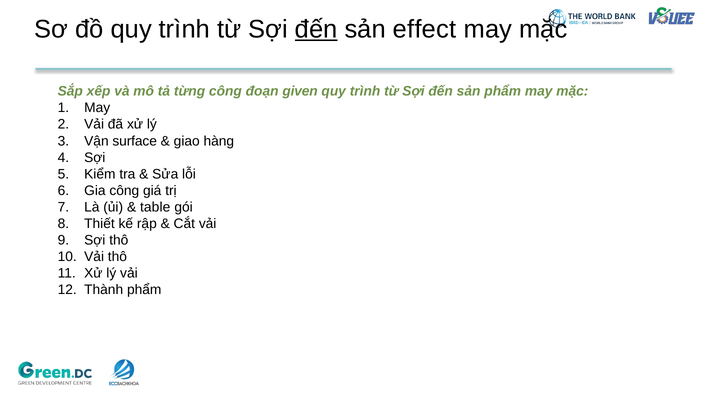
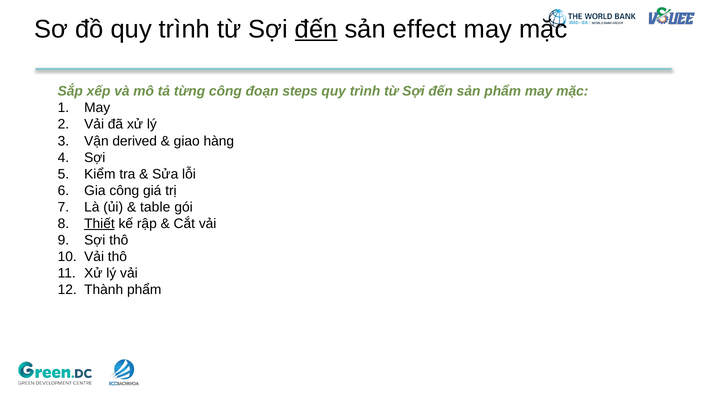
given: given -> steps
surface: surface -> derived
Thiết underline: none -> present
